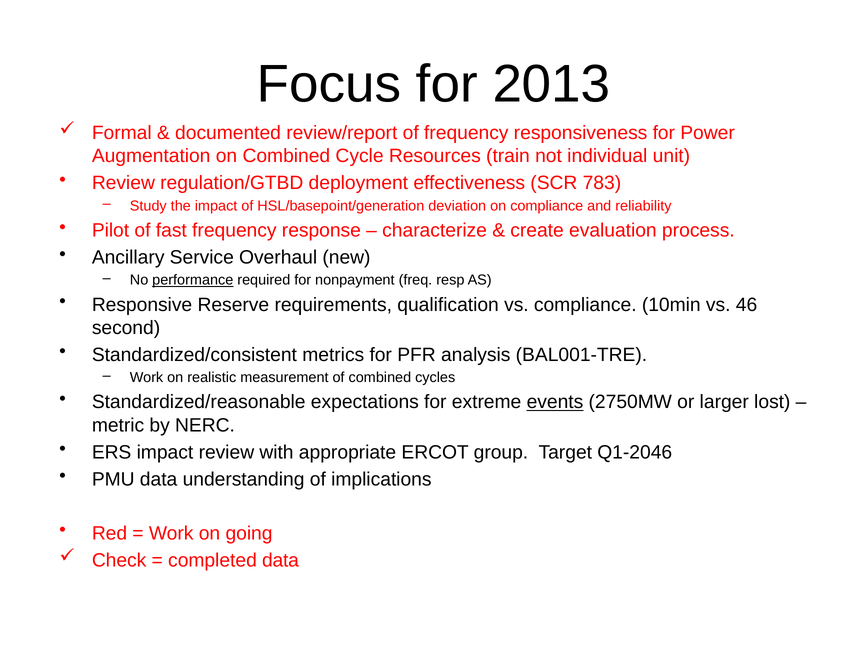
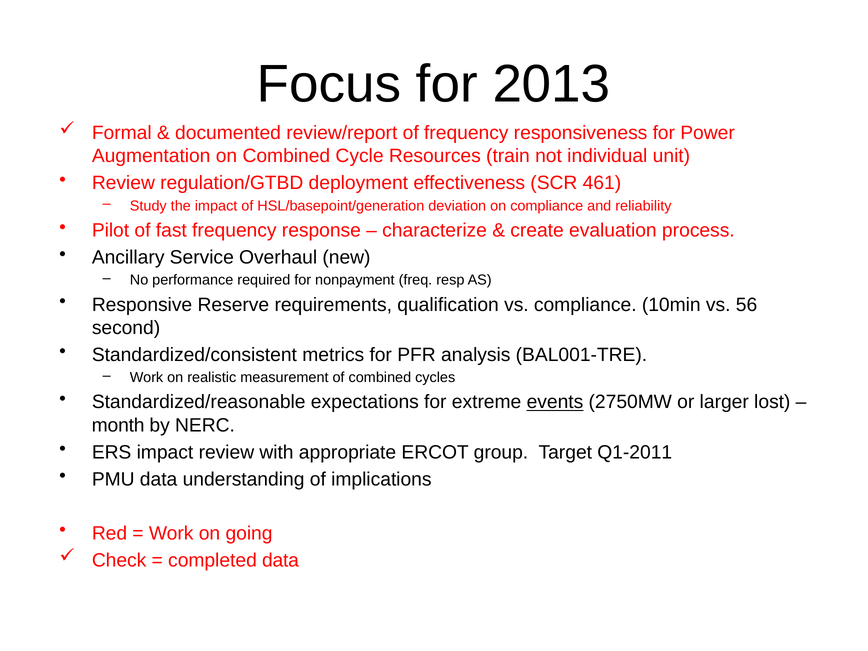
783: 783 -> 461
performance underline: present -> none
46: 46 -> 56
metric: metric -> month
Q1-2046: Q1-2046 -> Q1-2011
